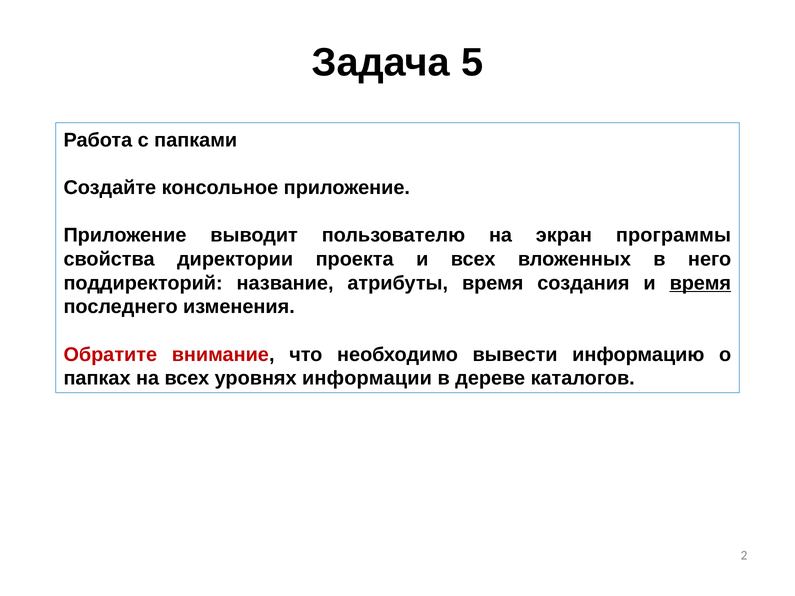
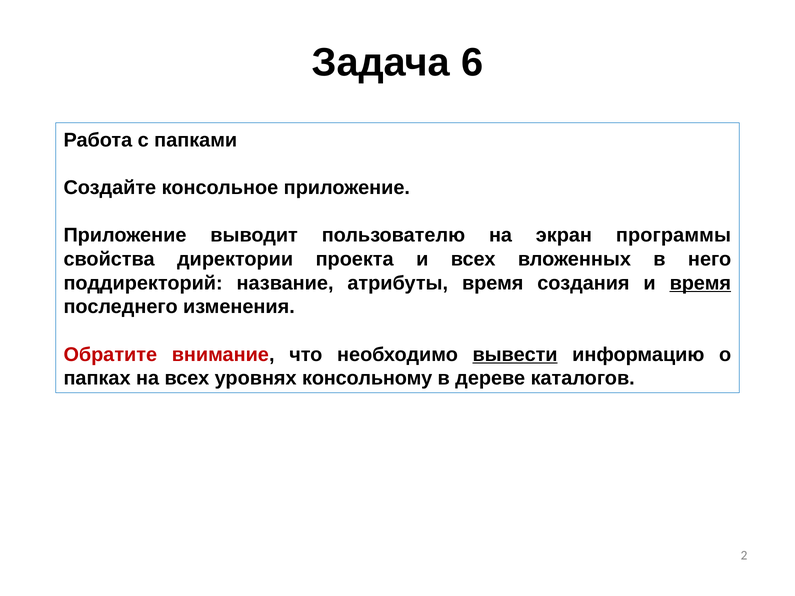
5: 5 -> 6
вывести underline: none -> present
информации: информации -> консольному
